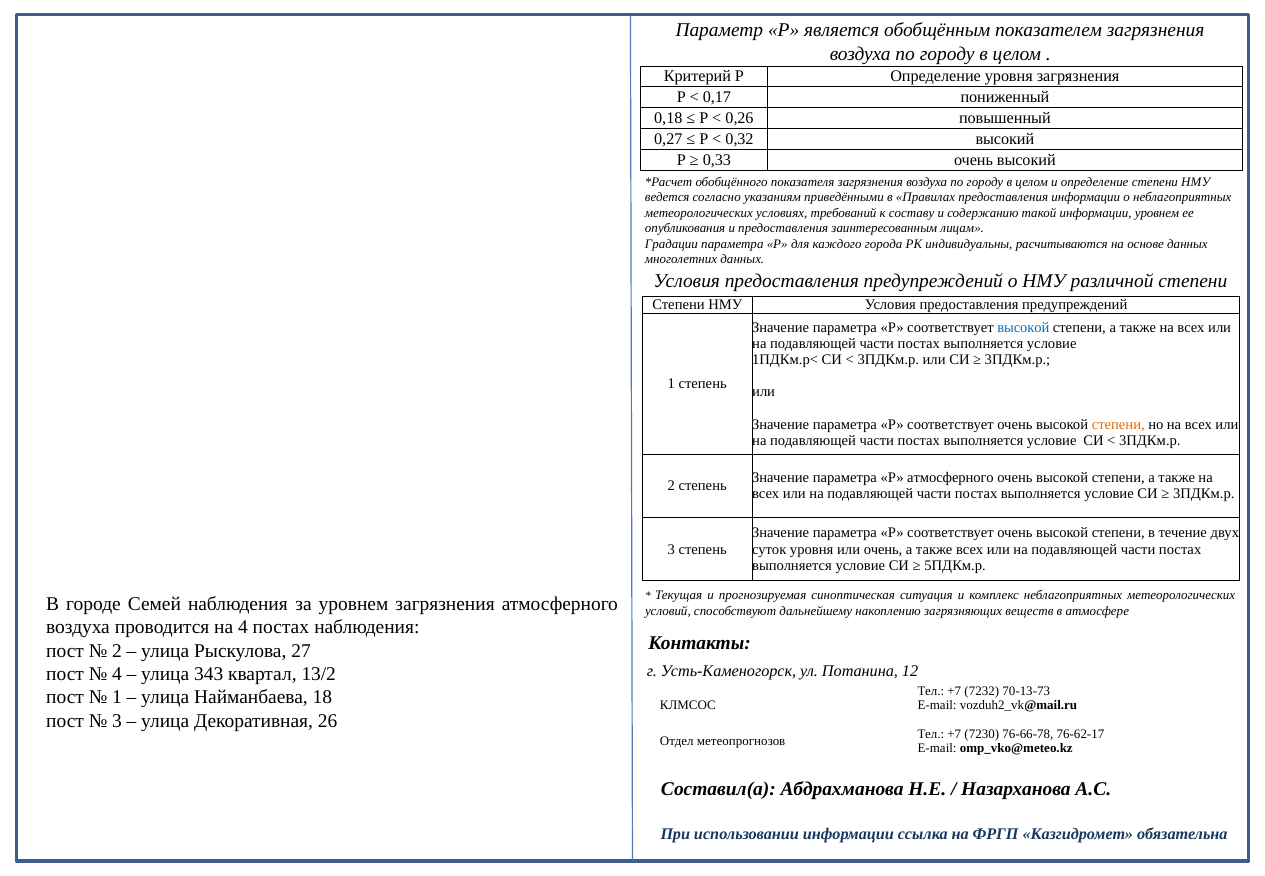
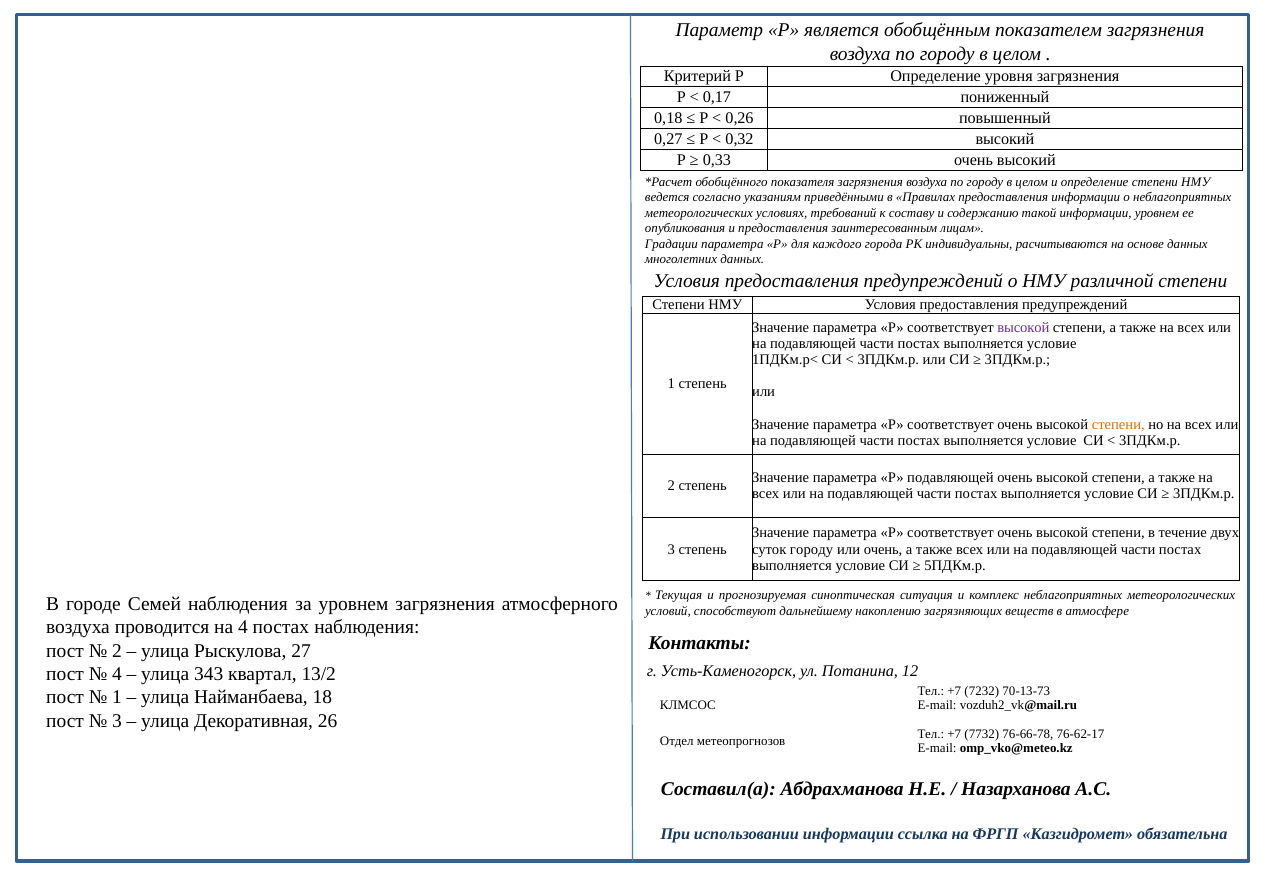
высокой at (1023, 327) colour: blue -> purple
Р атмосферного: атмосферного -> подавляющей
суток уровня: уровня -> городу
7230: 7230 -> 7732
